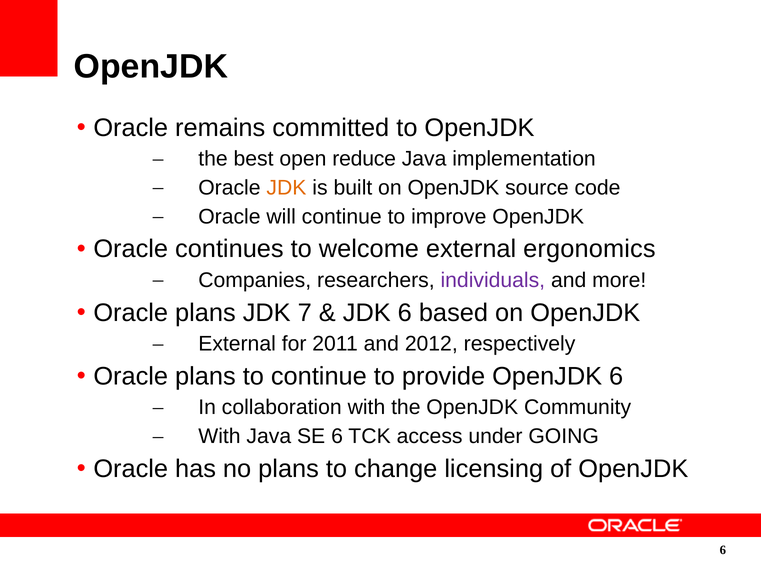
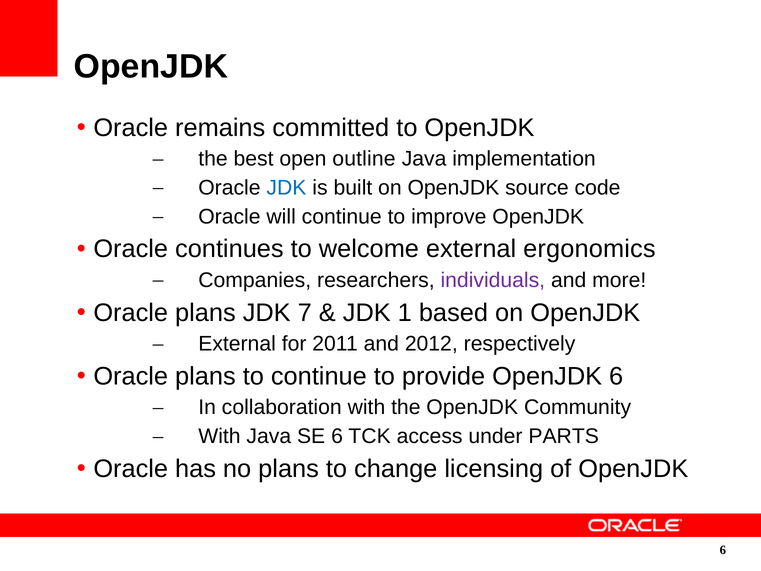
reduce: reduce -> outline
JDK at (286, 188) colour: orange -> blue
JDK 6: 6 -> 1
GOING: GOING -> PARTS
